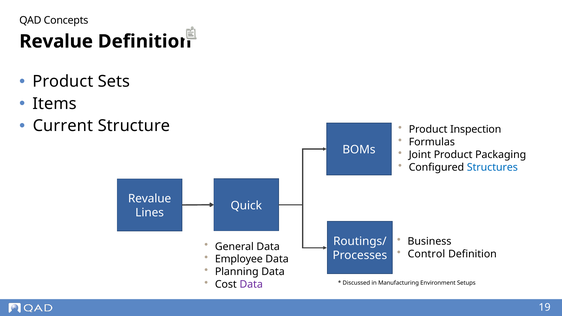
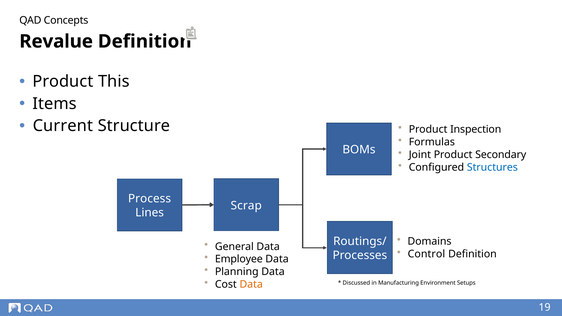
Sets: Sets -> This
Packaging: Packaging -> Secondary
Revalue at (150, 199): Revalue -> Process
Quick: Quick -> Scrap
Business: Business -> Domains
Data at (251, 285) colour: purple -> orange
